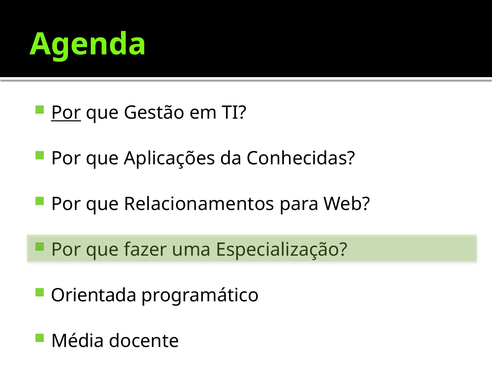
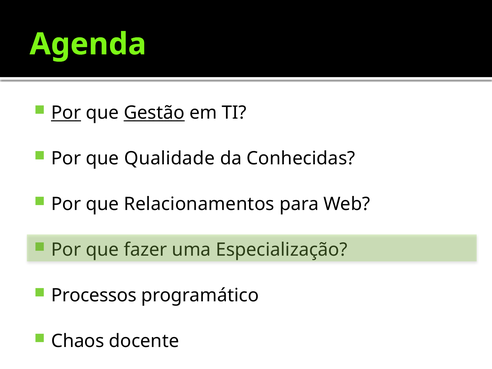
Gestão underline: none -> present
Aplicações: Aplicações -> Qualidade
Orientada: Orientada -> Processos
Média: Média -> Chaos
